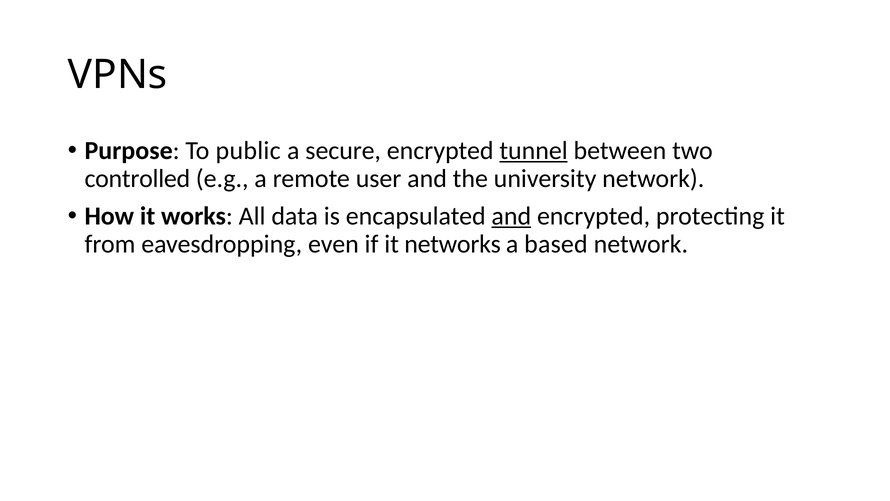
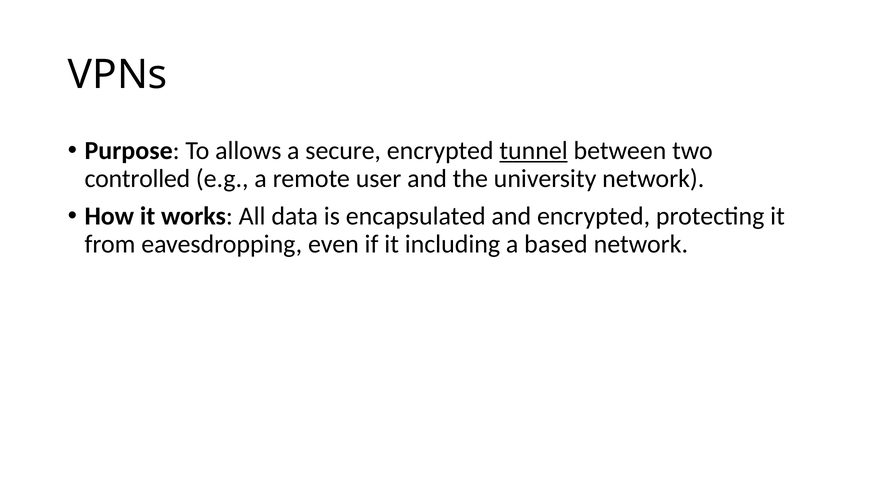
public: public -> allows
and at (511, 216) underline: present -> none
networks: networks -> including
